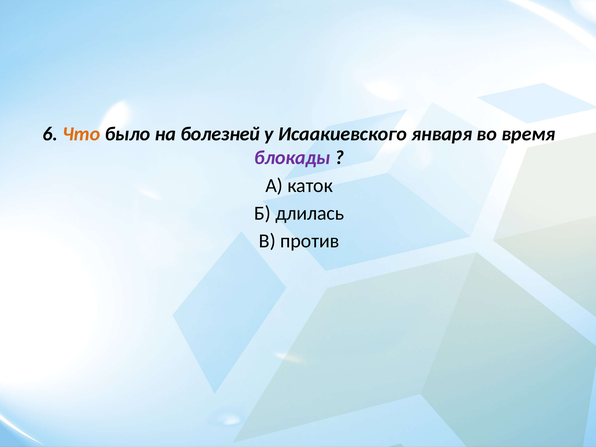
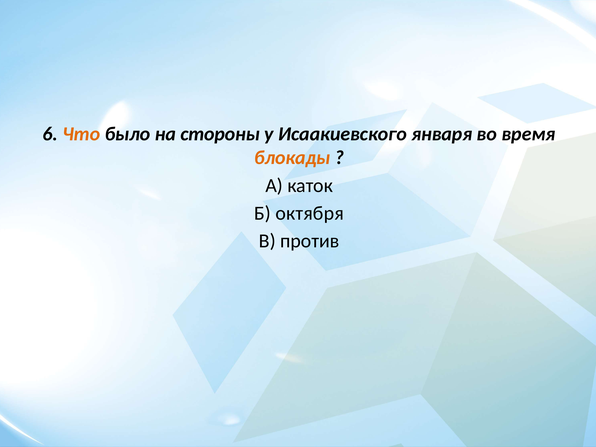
болезней: болезней -> стороны
блокады colour: purple -> orange
длилась: длилась -> октября
